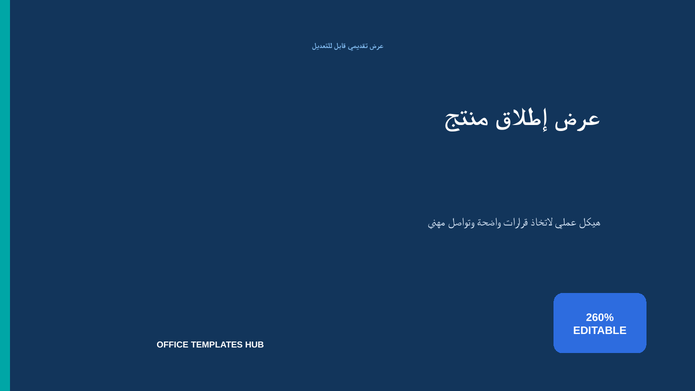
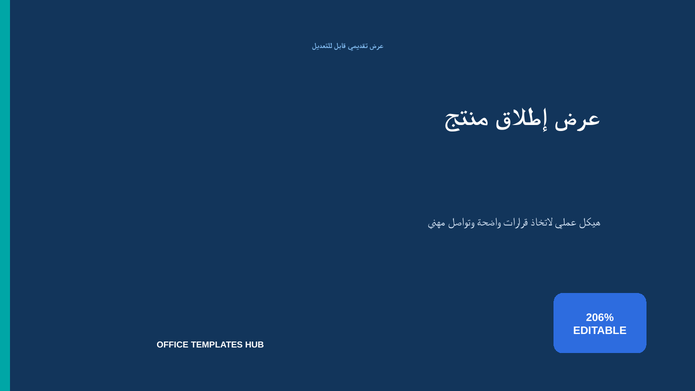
260%: 260% -> 206%
